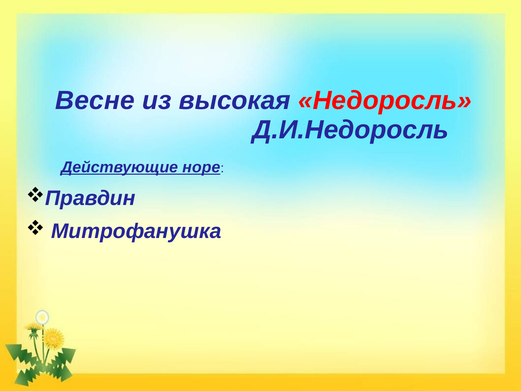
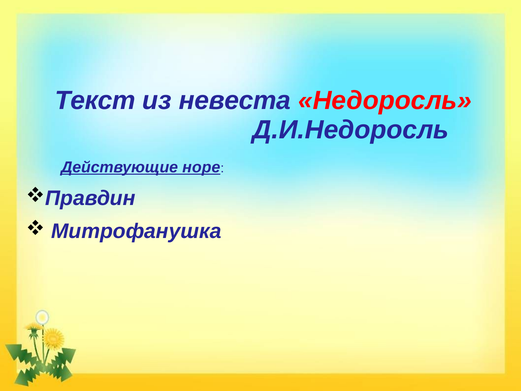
Весне: Весне -> Текст
высокая: высокая -> невеста
